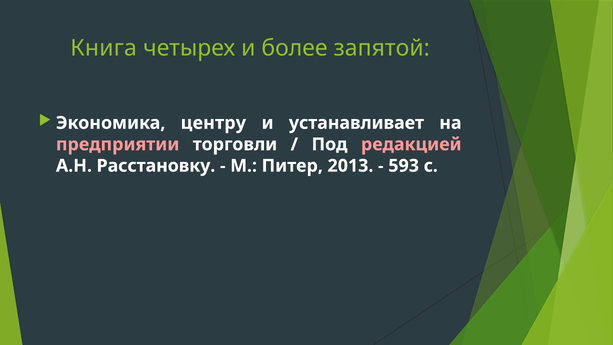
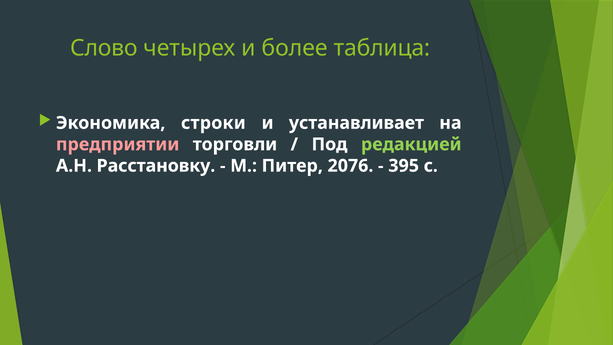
Книга: Книга -> Слово
запятой: запятой -> таблица
центру: центру -> строки
редакцией colour: pink -> light green
2013: 2013 -> 2076
593: 593 -> 395
